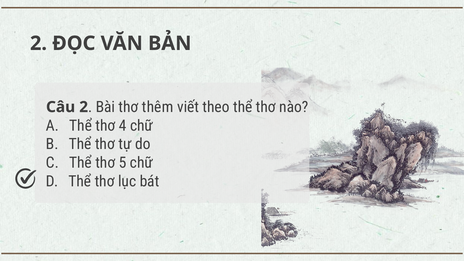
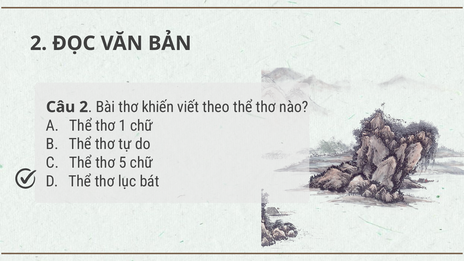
thêm: thêm -> khiến
4: 4 -> 1
